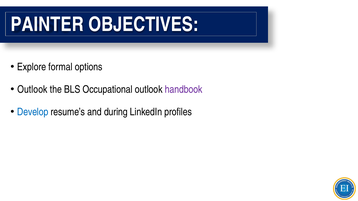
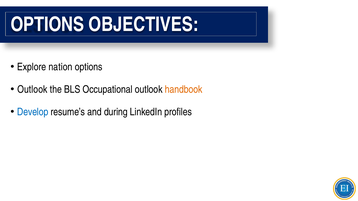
PAINTER at (47, 24): PAINTER -> OPTIONS
formal: formal -> nation
handbook colour: purple -> orange
